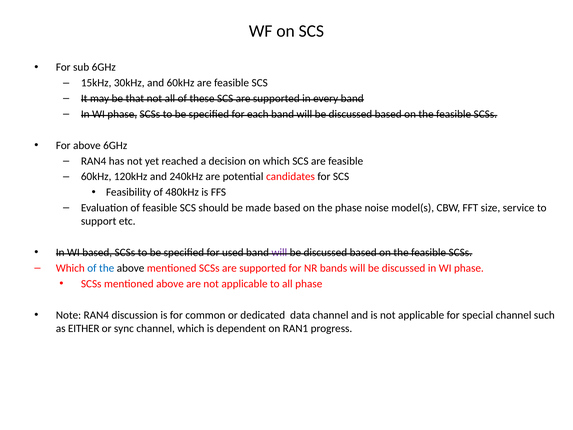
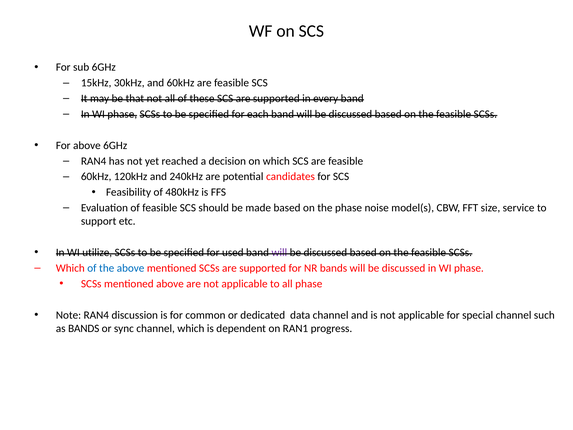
WI based: based -> utilize
above at (131, 268) colour: black -> blue
as EITHER: EITHER -> BANDS
